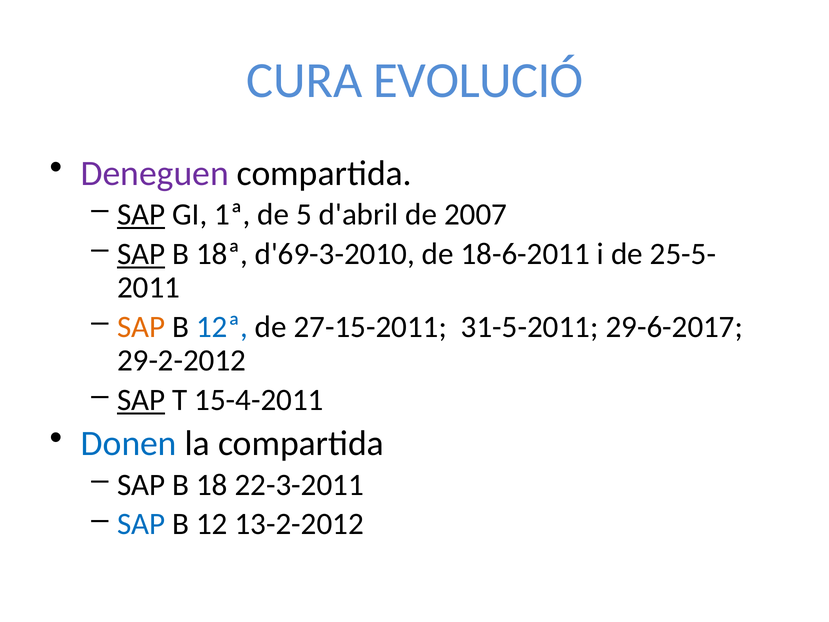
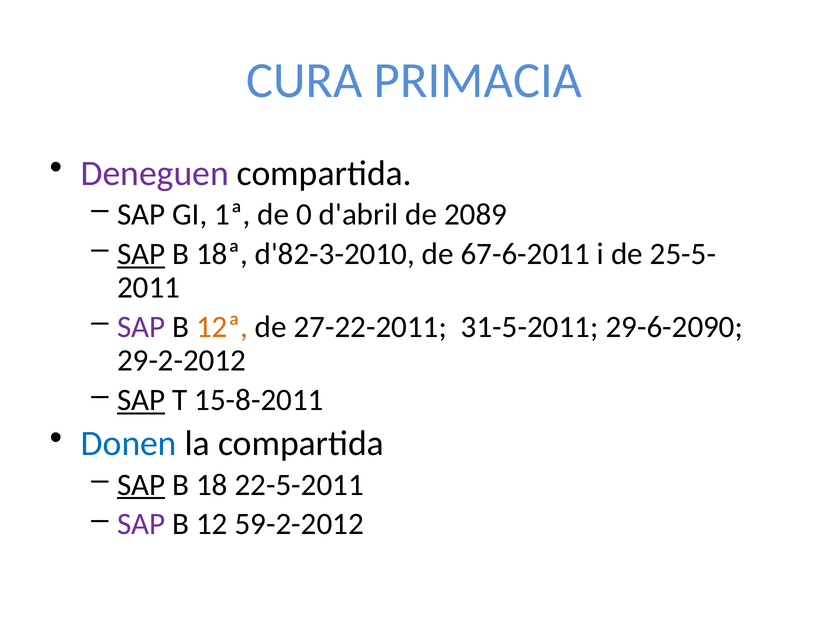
EVOLUCIÓ: EVOLUCIÓ -> PRIMACIA
SAP at (141, 214) underline: present -> none
5: 5 -> 0
2007: 2007 -> 2089
d'69-3-2010: d'69-3-2010 -> d'82-3-2010
18-6-2011: 18-6-2011 -> 67-6-2011
SAP at (141, 327) colour: orange -> purple
12ª colour: blue -> orange
27-15-2011: 27-15-2011 -> 27-22-2011
29-6-2017: 29-6-2017 -> 29-6-2090
15-4-2011: 15-4-2011 -> 15-8-2011
SAP at (141, 485) underline: none -> present
22-3-2011: 22-3-2011 -> 22-5-2011
SAP at (141, 524) colour: blue -> purple
13-2-2012: 13-2-2012 -> 59-2-2012
